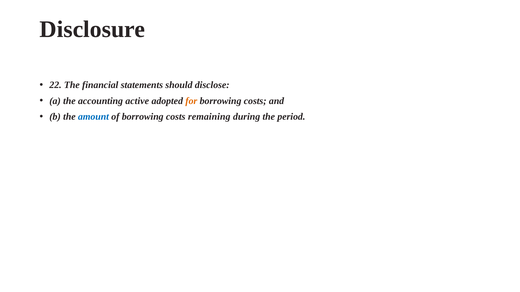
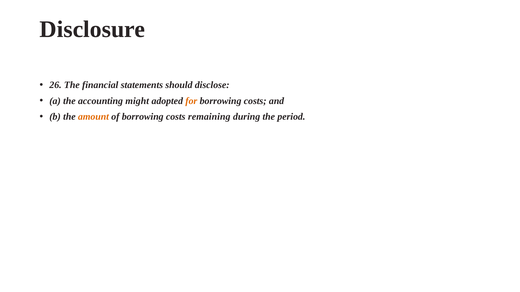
22: 22 -> 26
active: active -> might
amount colour: blue -> orange
